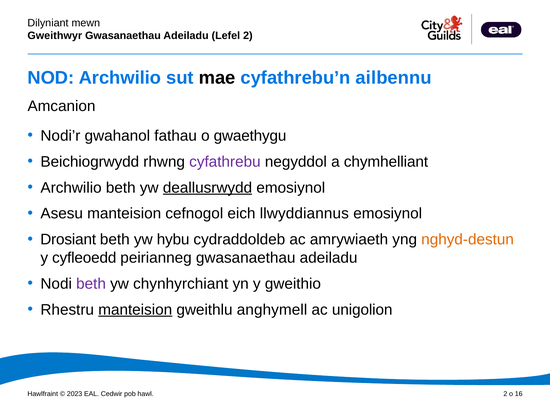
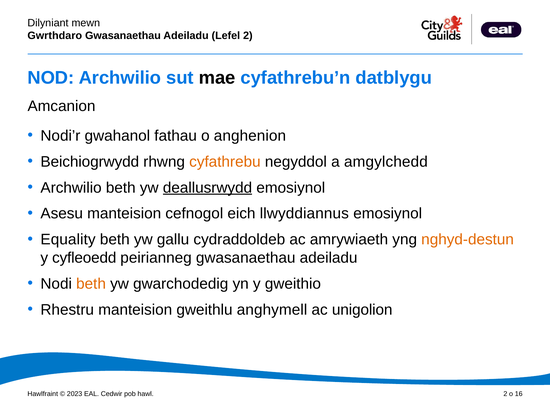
Gweithwyr: Gweithwyr -> Gwrthdaro
ailbennu: ailbennu -> datblygu
gwaethygu: gwaethygu -> anghenion
cyfathrebu colour: purple -> orange
chymhelliant: chymhelliant -> amgylchedd
Drosiant: Drosiant -> Equality
hybu: hybu -> gallu
beth at (91, 284) colour: purple -> orange
chynhyrchiant: chynhyrchiant -> gwarchodedig
manteision at (135, 310) underline: present -> none
